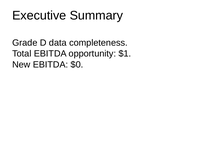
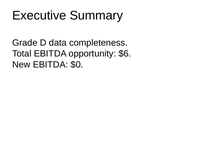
$1: $1 -> $6
